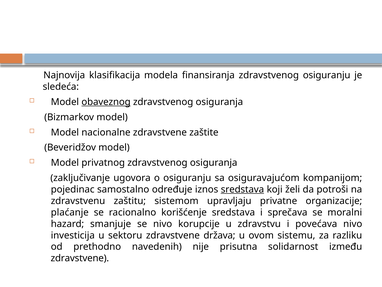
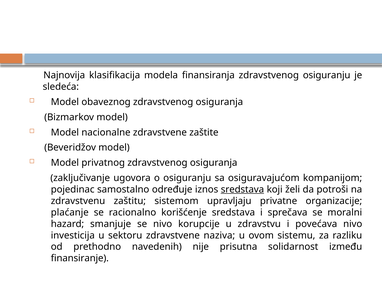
obaveznog underline: present -> none
država: država -> naziva
zdravstvene at (80, 258): zdravstvene -> finansiranje
